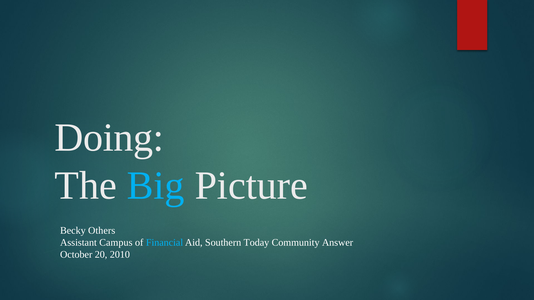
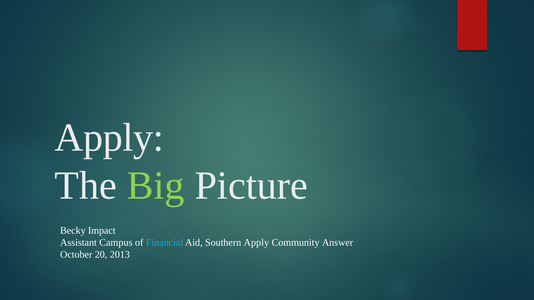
Doing at (109, 138): Doing -> Apply
Big colour: light blue -> light green
Others: Others -> Impact
Southern Today: Today -> Apply
2010: 2010 -> 2013
